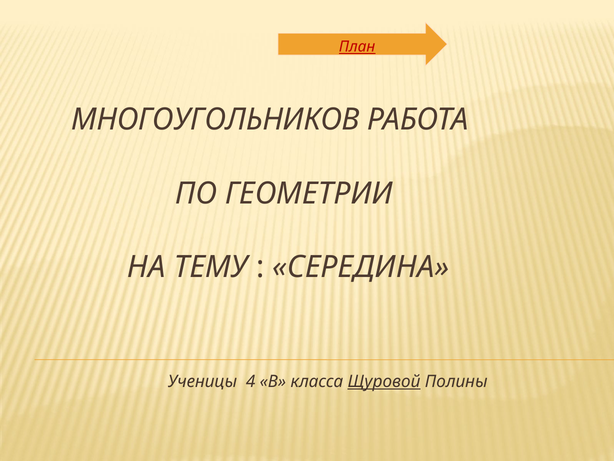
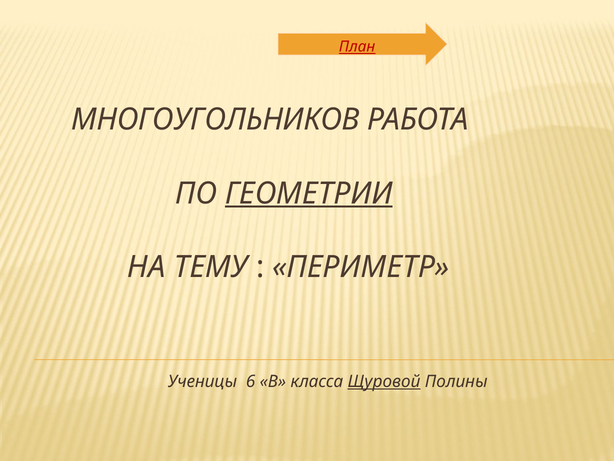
ГЕОМЕТРИИ underline: none -> present
СЕРЕДИНА: СЕРЕДИНА -> ПЕРИМЕТР
4: 4 -> 6
